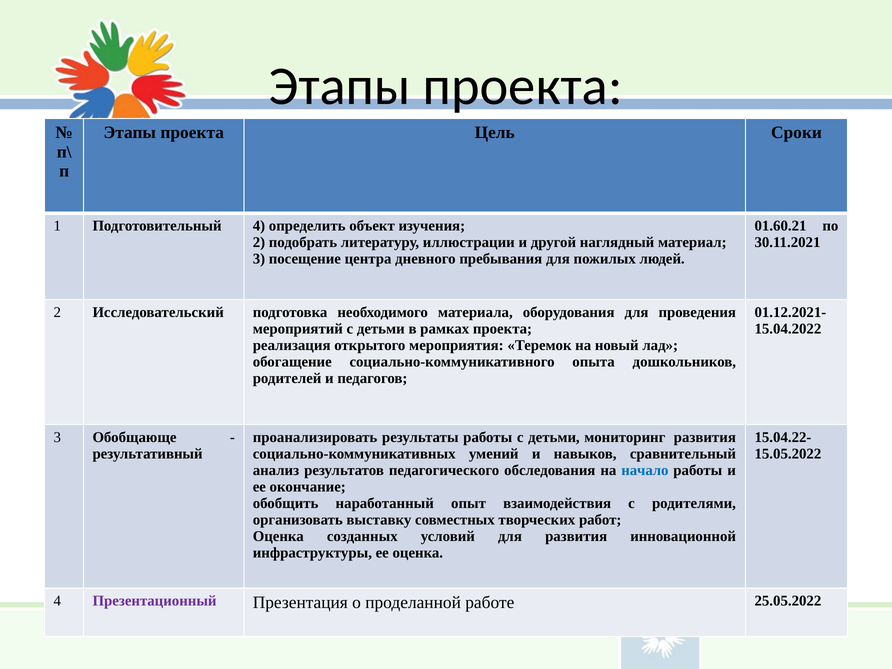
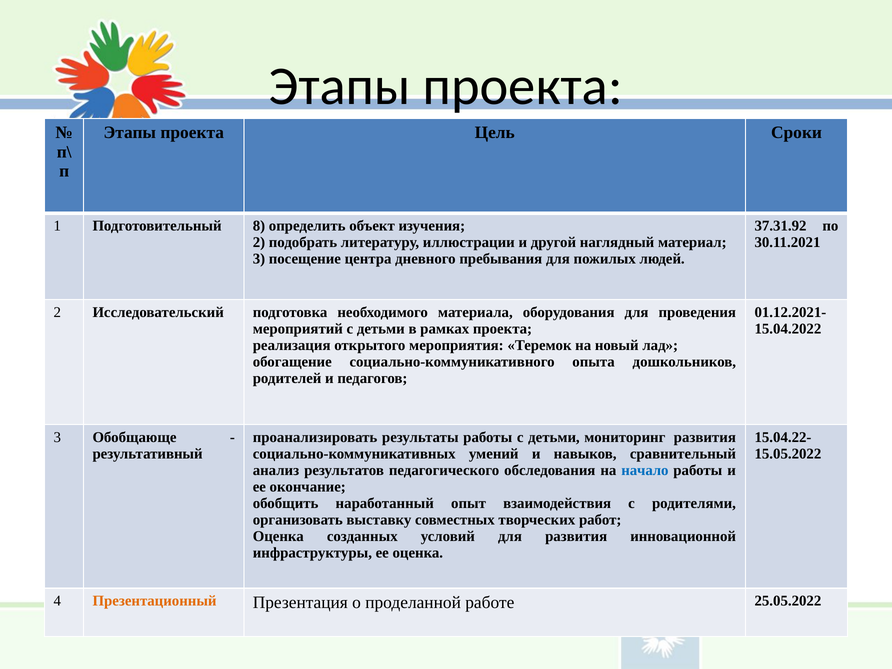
Подготовительный 4: 4 -> 8
01.60.21: 01.60.21 -> 37.31.92
Презентационный colour: purple -> orange
